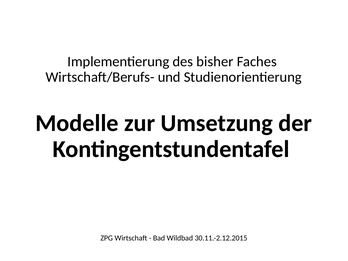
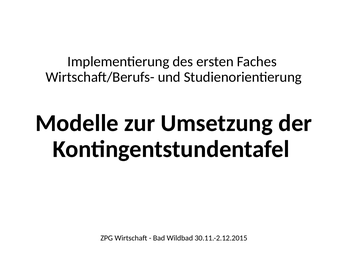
bisher: bisher -> ersten
